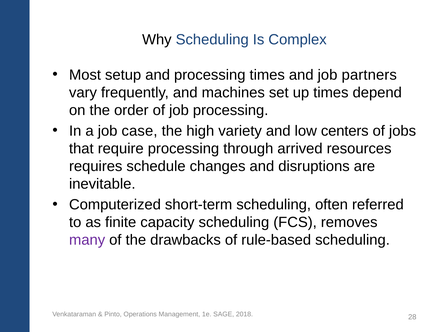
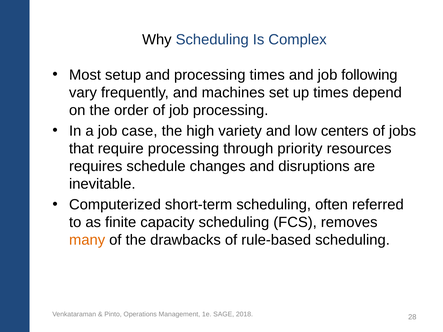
partners: partners -> following
arrived: arrived -> priority
many colour: purple -> orange
